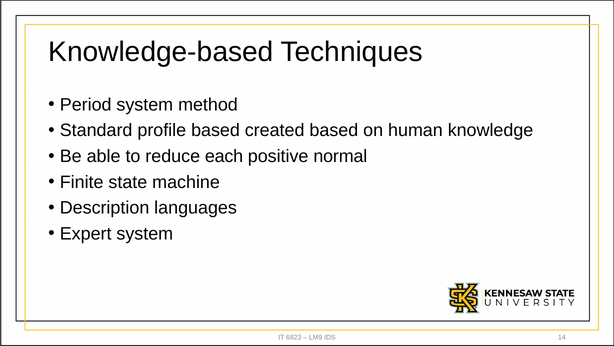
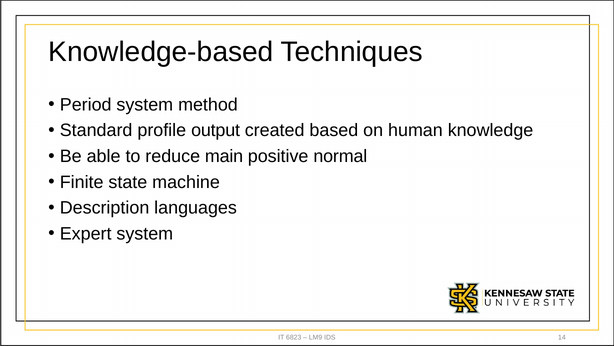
profile based: based -> output
each: each -> main
